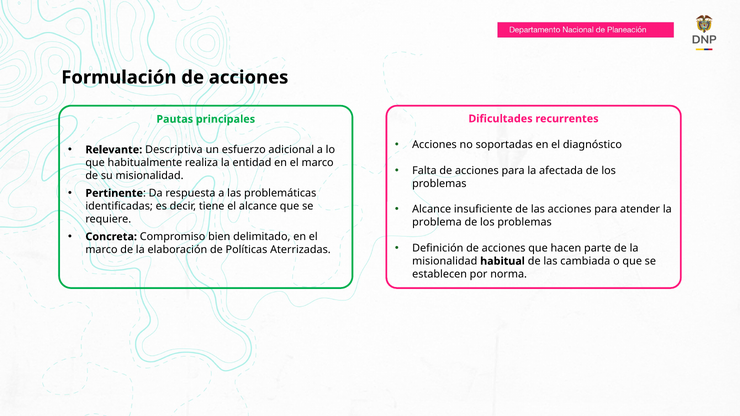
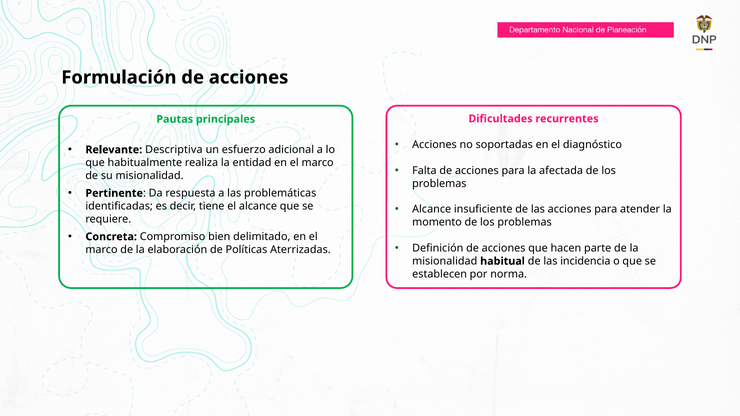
problema: problema -> momento
cambiada: cambiada -> incidencia
